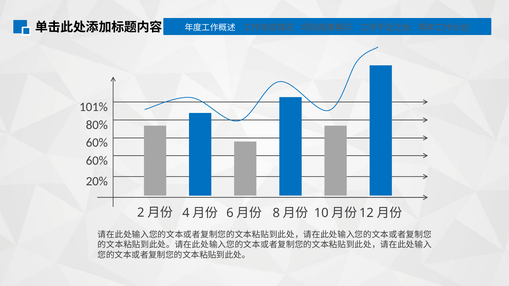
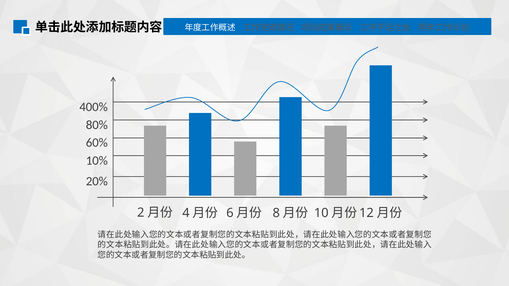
101%: 101% -> 400%
60% at (97, 161): 60% -> 10%
